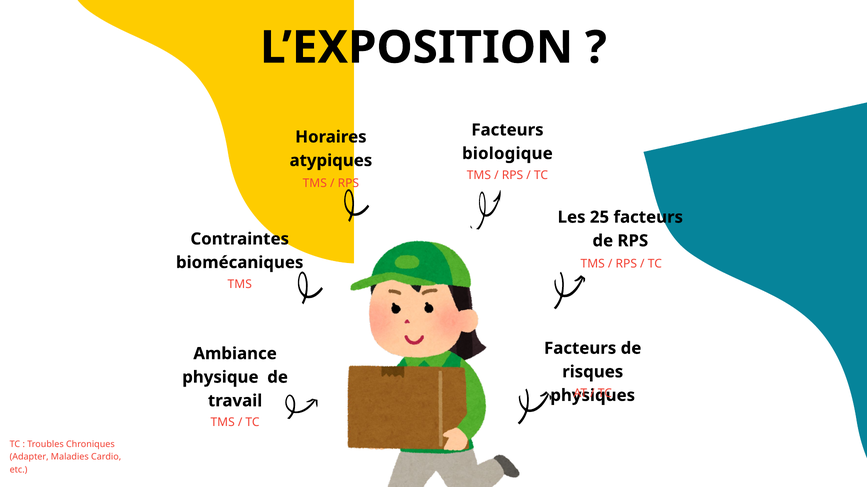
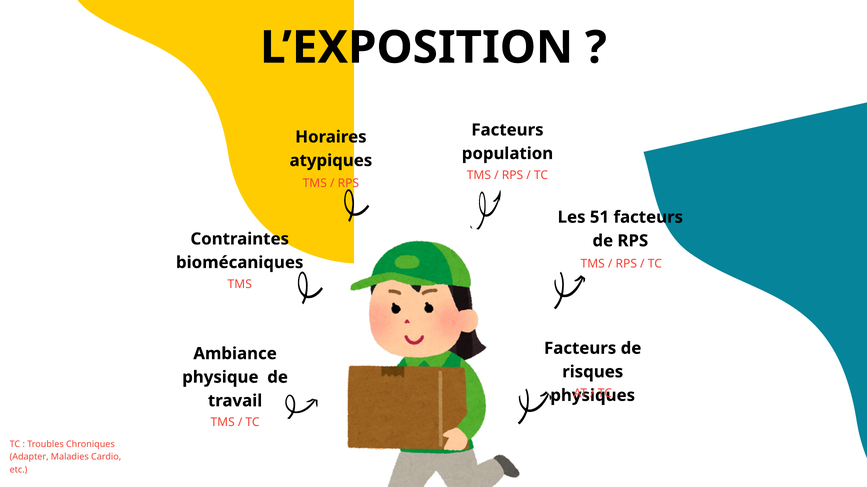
biologique: biologique -> population
25: 25 -> 51
